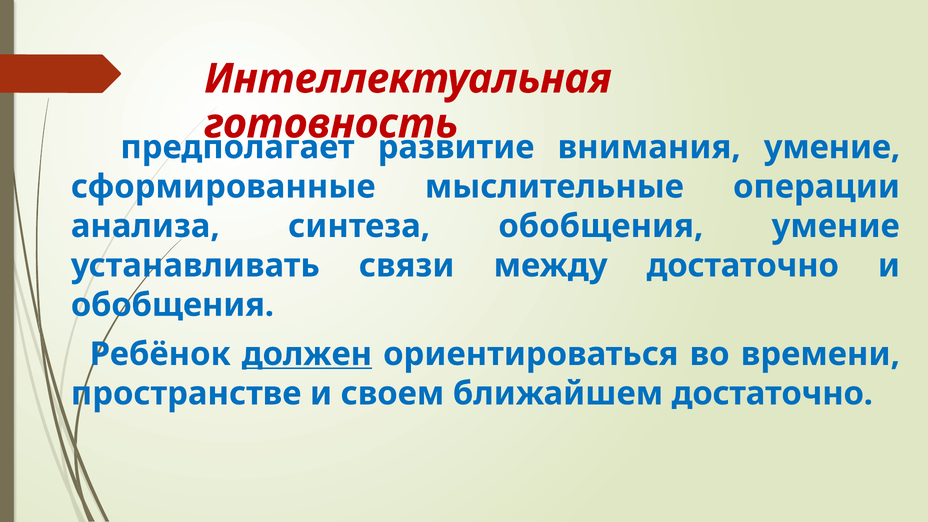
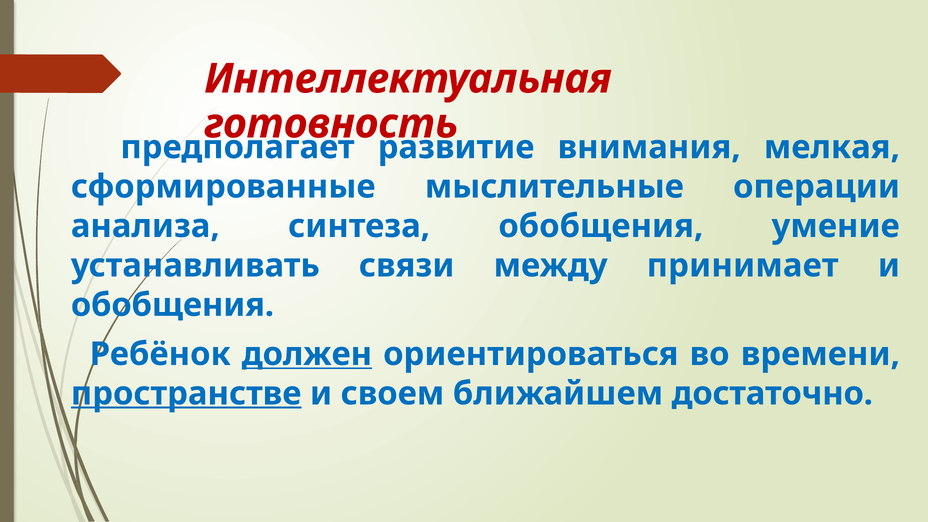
внимания умение: умение -> мелкая
между достаточно: достаточно -> принимает
пространстве underline: none -> present
